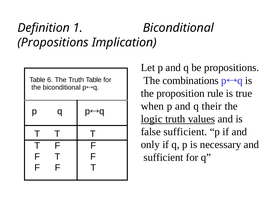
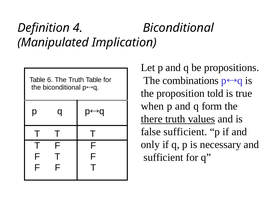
1: 1 -> 4
Propositions at (53, 42): Propositions -> Manipulated
rule: rule -> told
their: their -> form
logic: logic -> there
